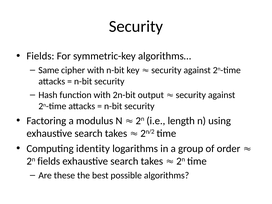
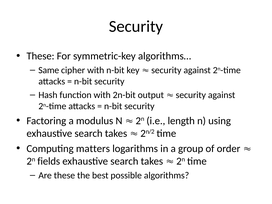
Fields at (40, 56): Fields -> These
identity: identity -> matters
